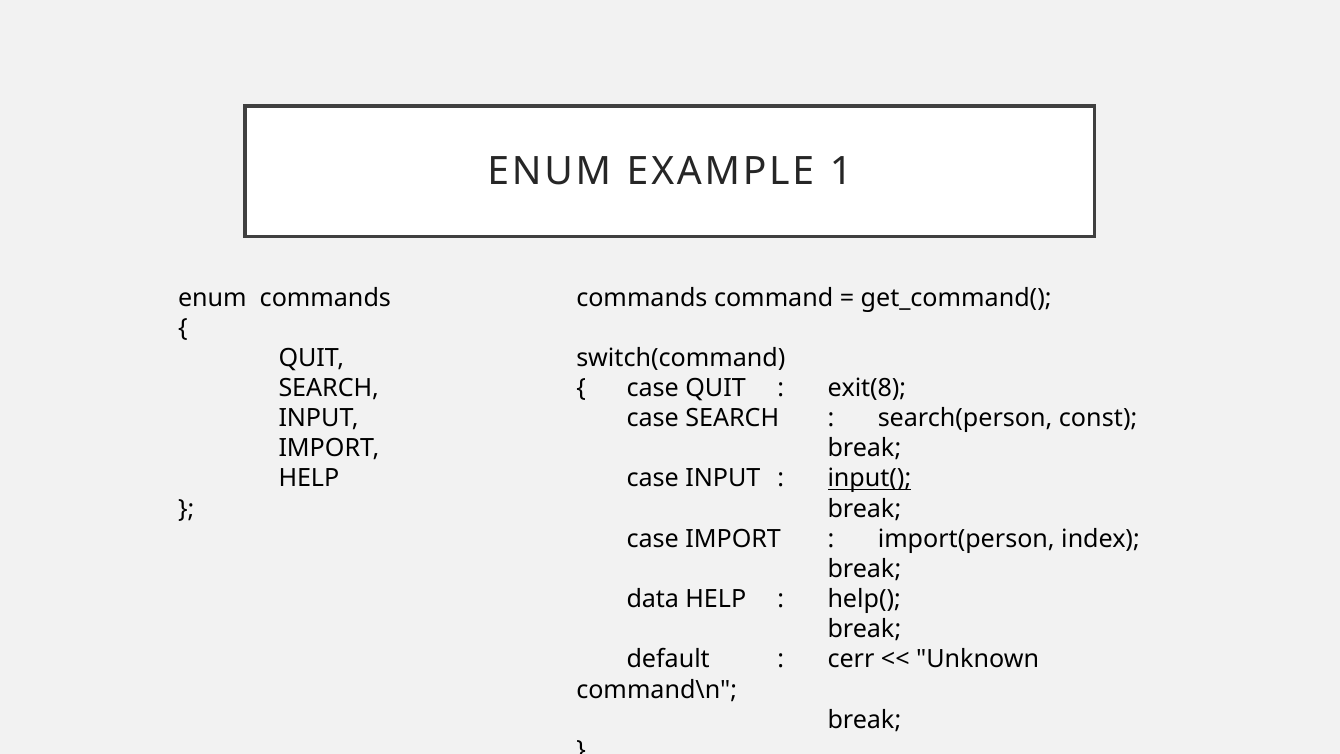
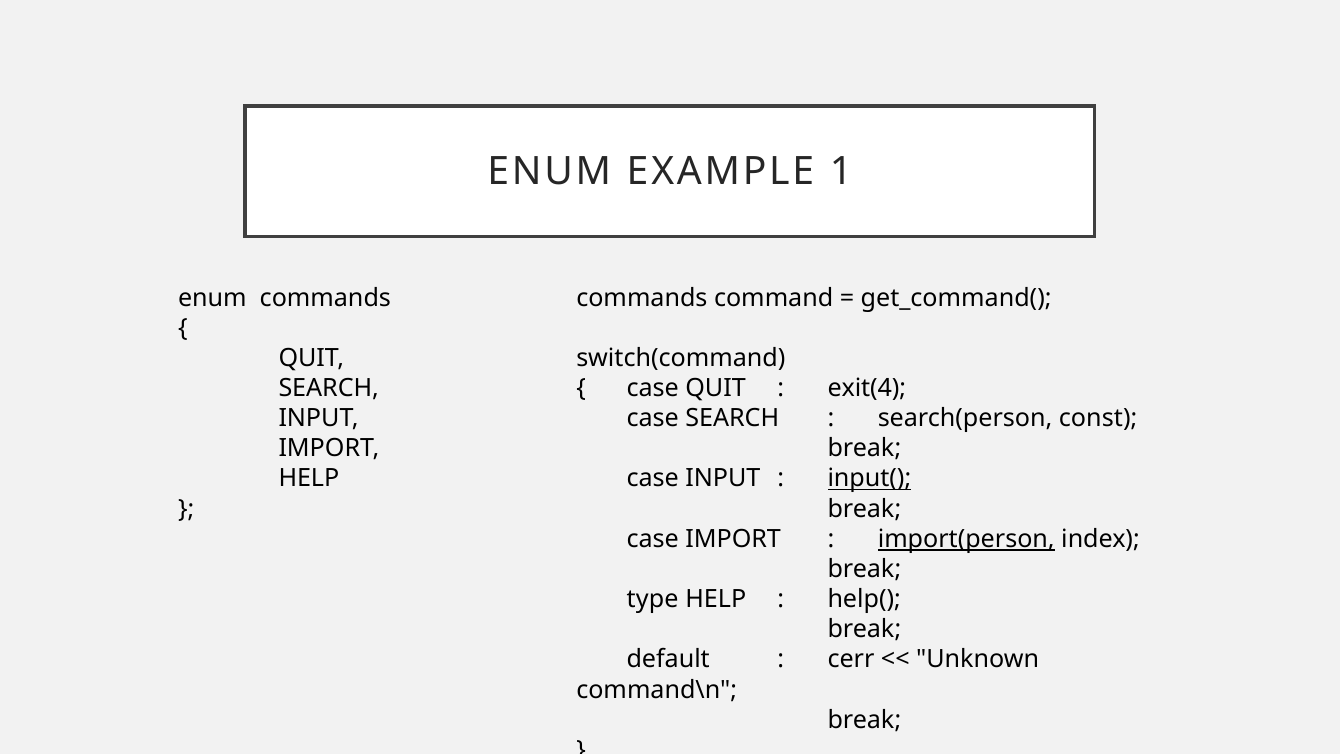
exit(8: exit(8 -> exit(4
import(person underline: none -> present
data: data -> type
